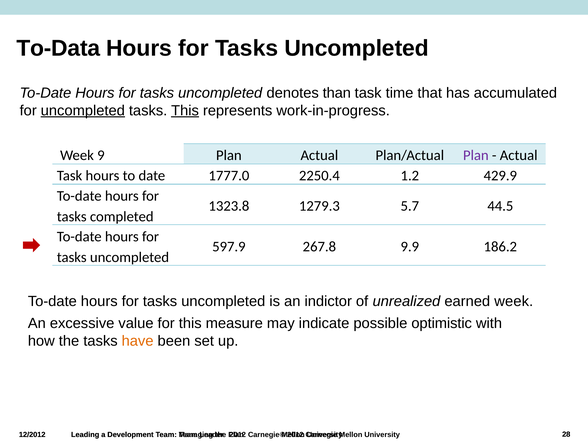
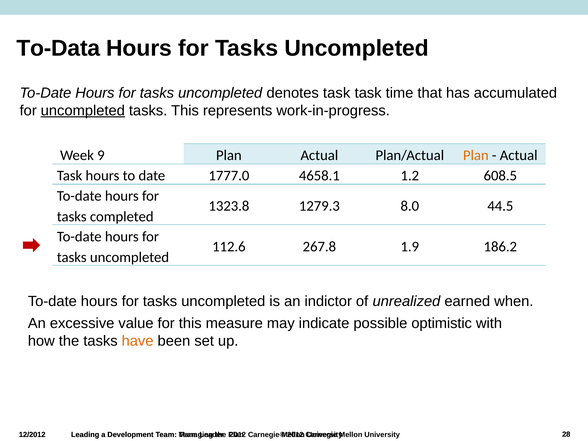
denotes than: than -> task
This at (185, 111) underline: present -> none
Plan at (476, 155) colour: purple -> orange
2250.4: 2250.4 -> 4658.1
429.9: 429.9 -> 608.5
5.7: 5.7 -> 8.0
597.9: 597.9 -> 112.6
9.9: 9.9 -> 1.9
earned week: week -> when
